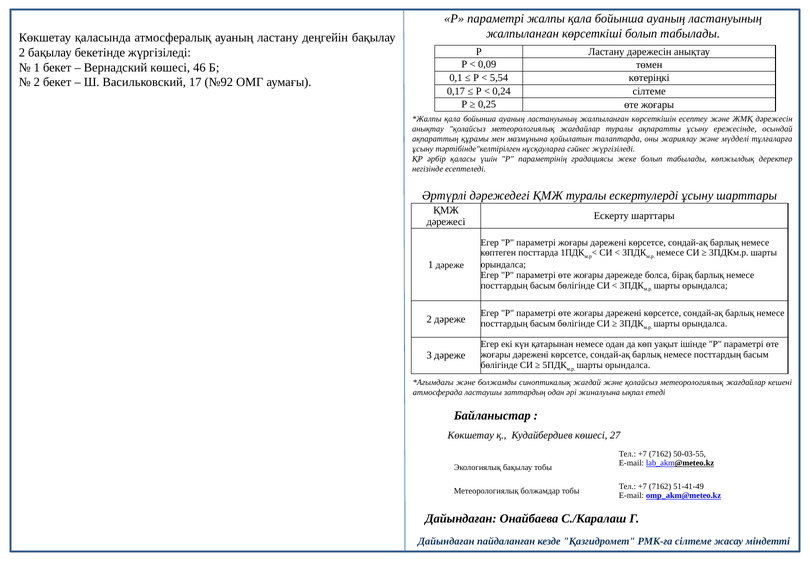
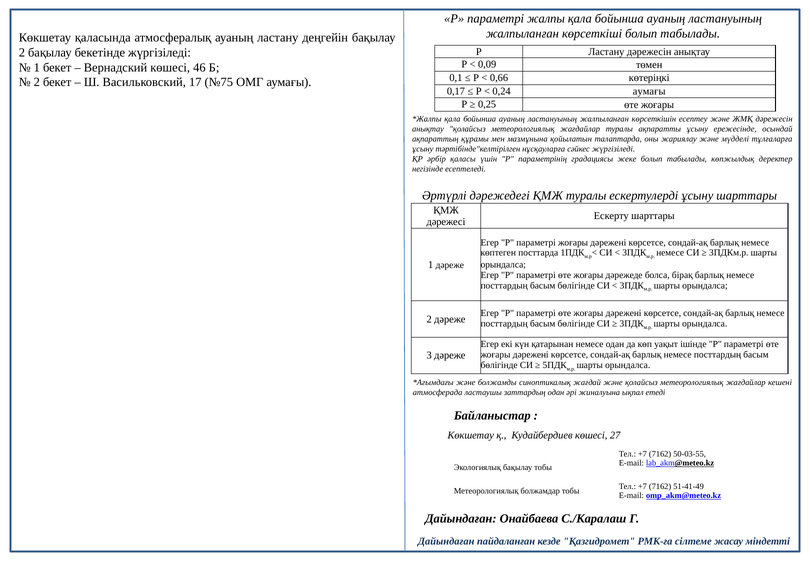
5,54: 5,54 -> 0,66
№92: №92 -> №75
0,24 сілтеме: сілтеме -> аумағы
